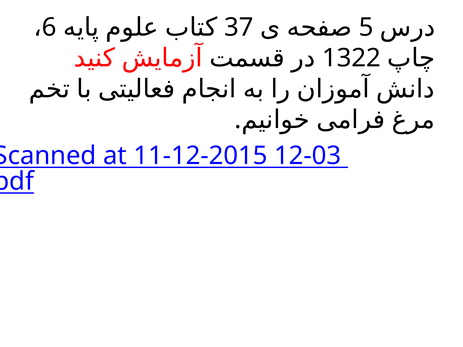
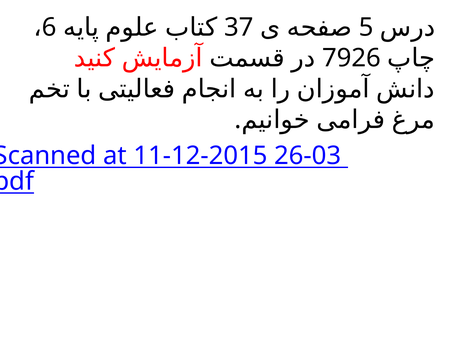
1322: 1322 -> 7926
12-03: 12-03 -> 26-03
